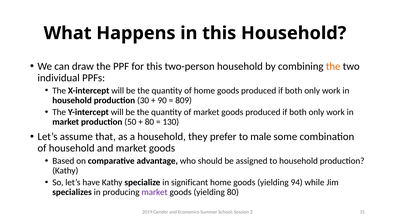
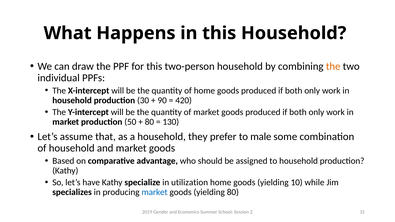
809: 809 -> 420
significant: significant -> utilization
94: 94 -> 10
market at (155, 192) colour: purple -> blue
